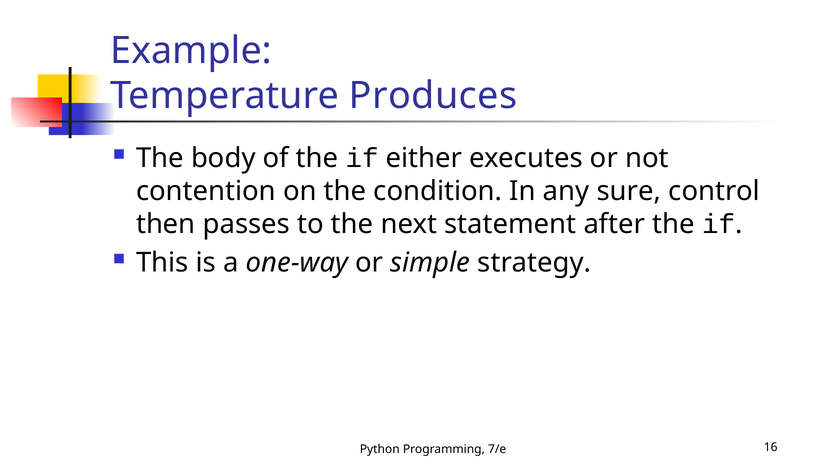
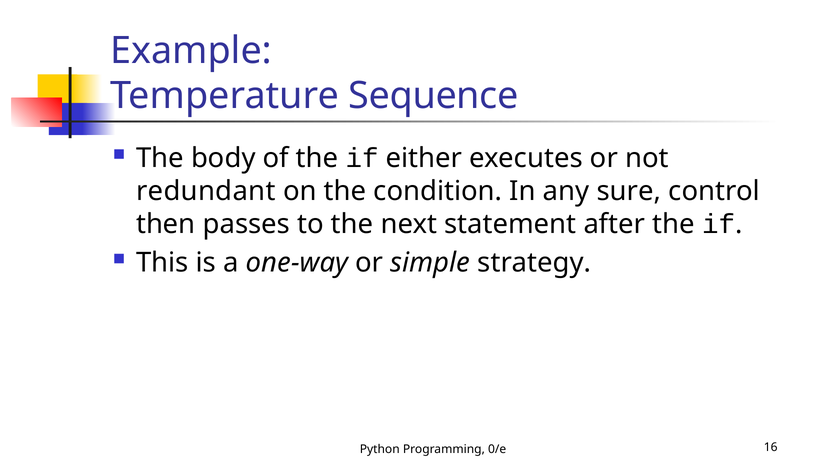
Produces: Produces -> Sequence
contention: contention -> redundant
7/e: 7/e -> 0/e
